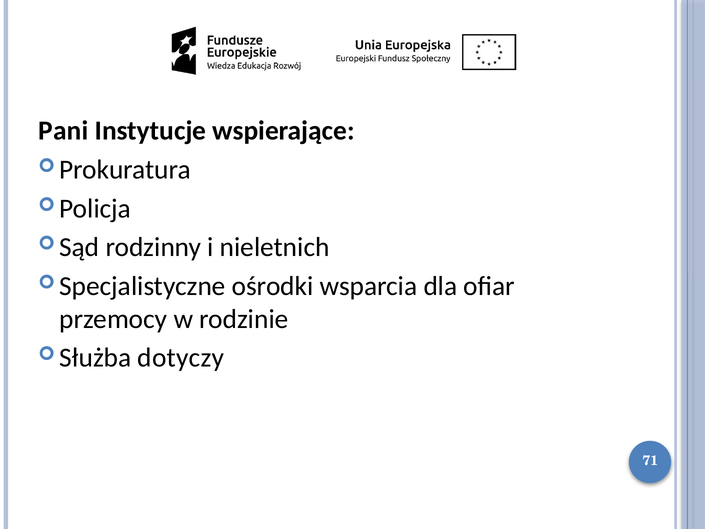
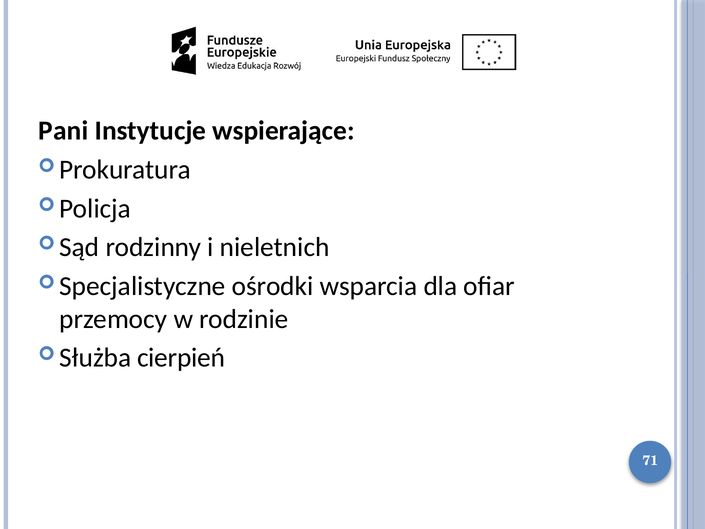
dotyczy: dotyczy -> cierpień
